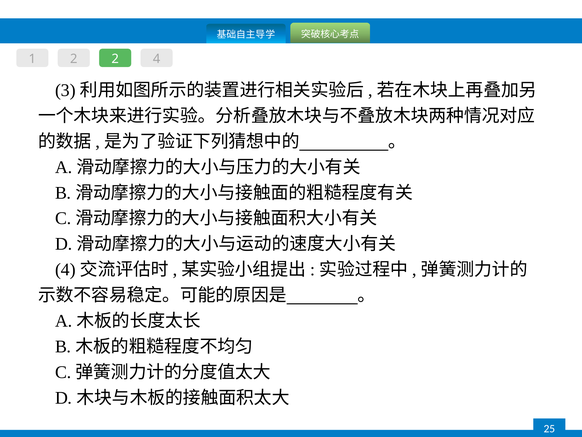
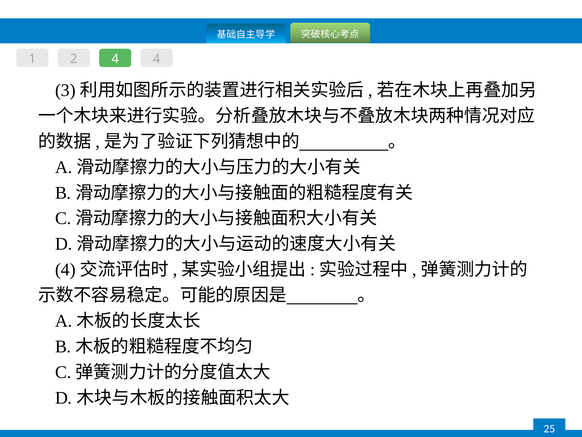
2 2: 2 -> 4
